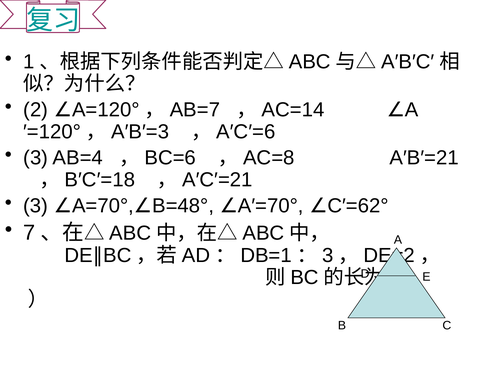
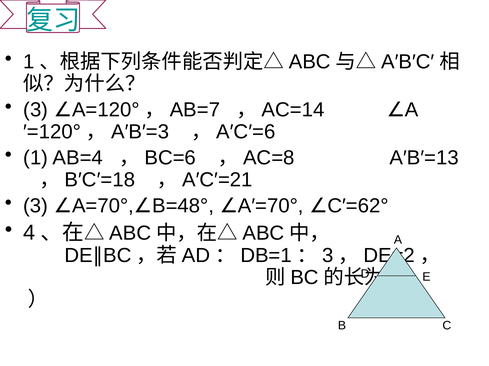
2 at (36, 110): 2 -> 3
3 at (36, 158): 3 -> 1
A′B′=21: A′B′=21 -> A′B′=13
7: 7 -> 4
